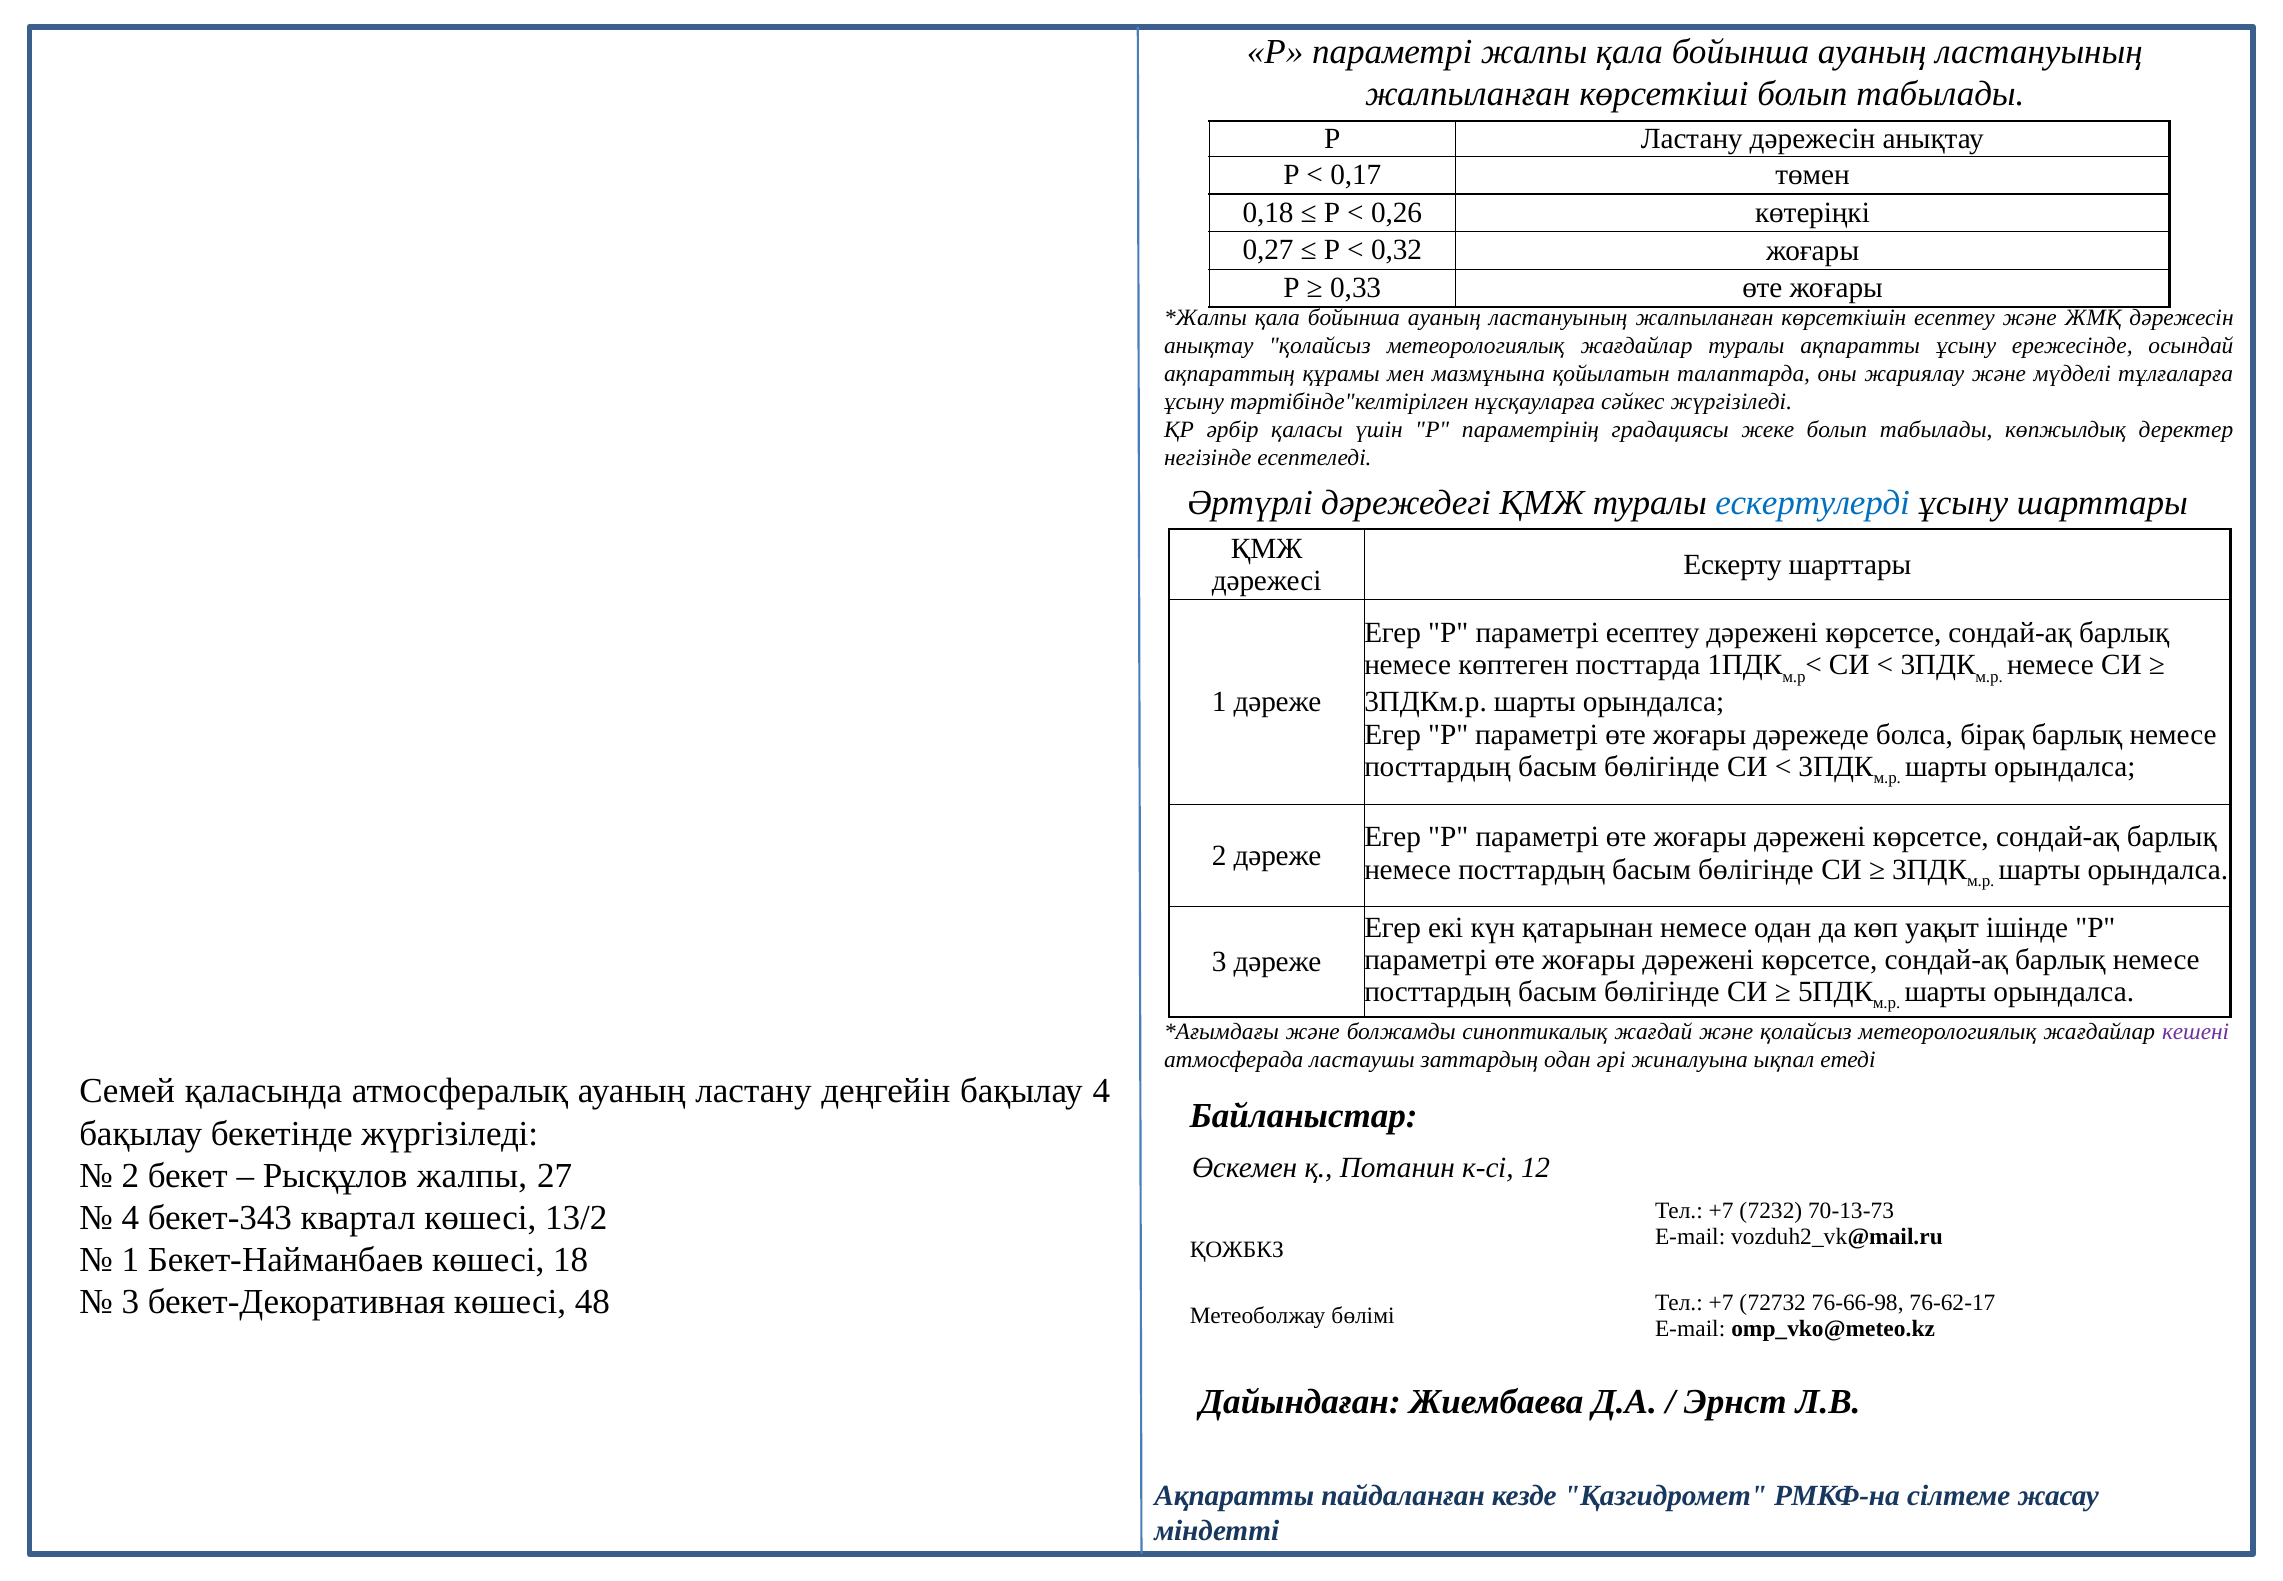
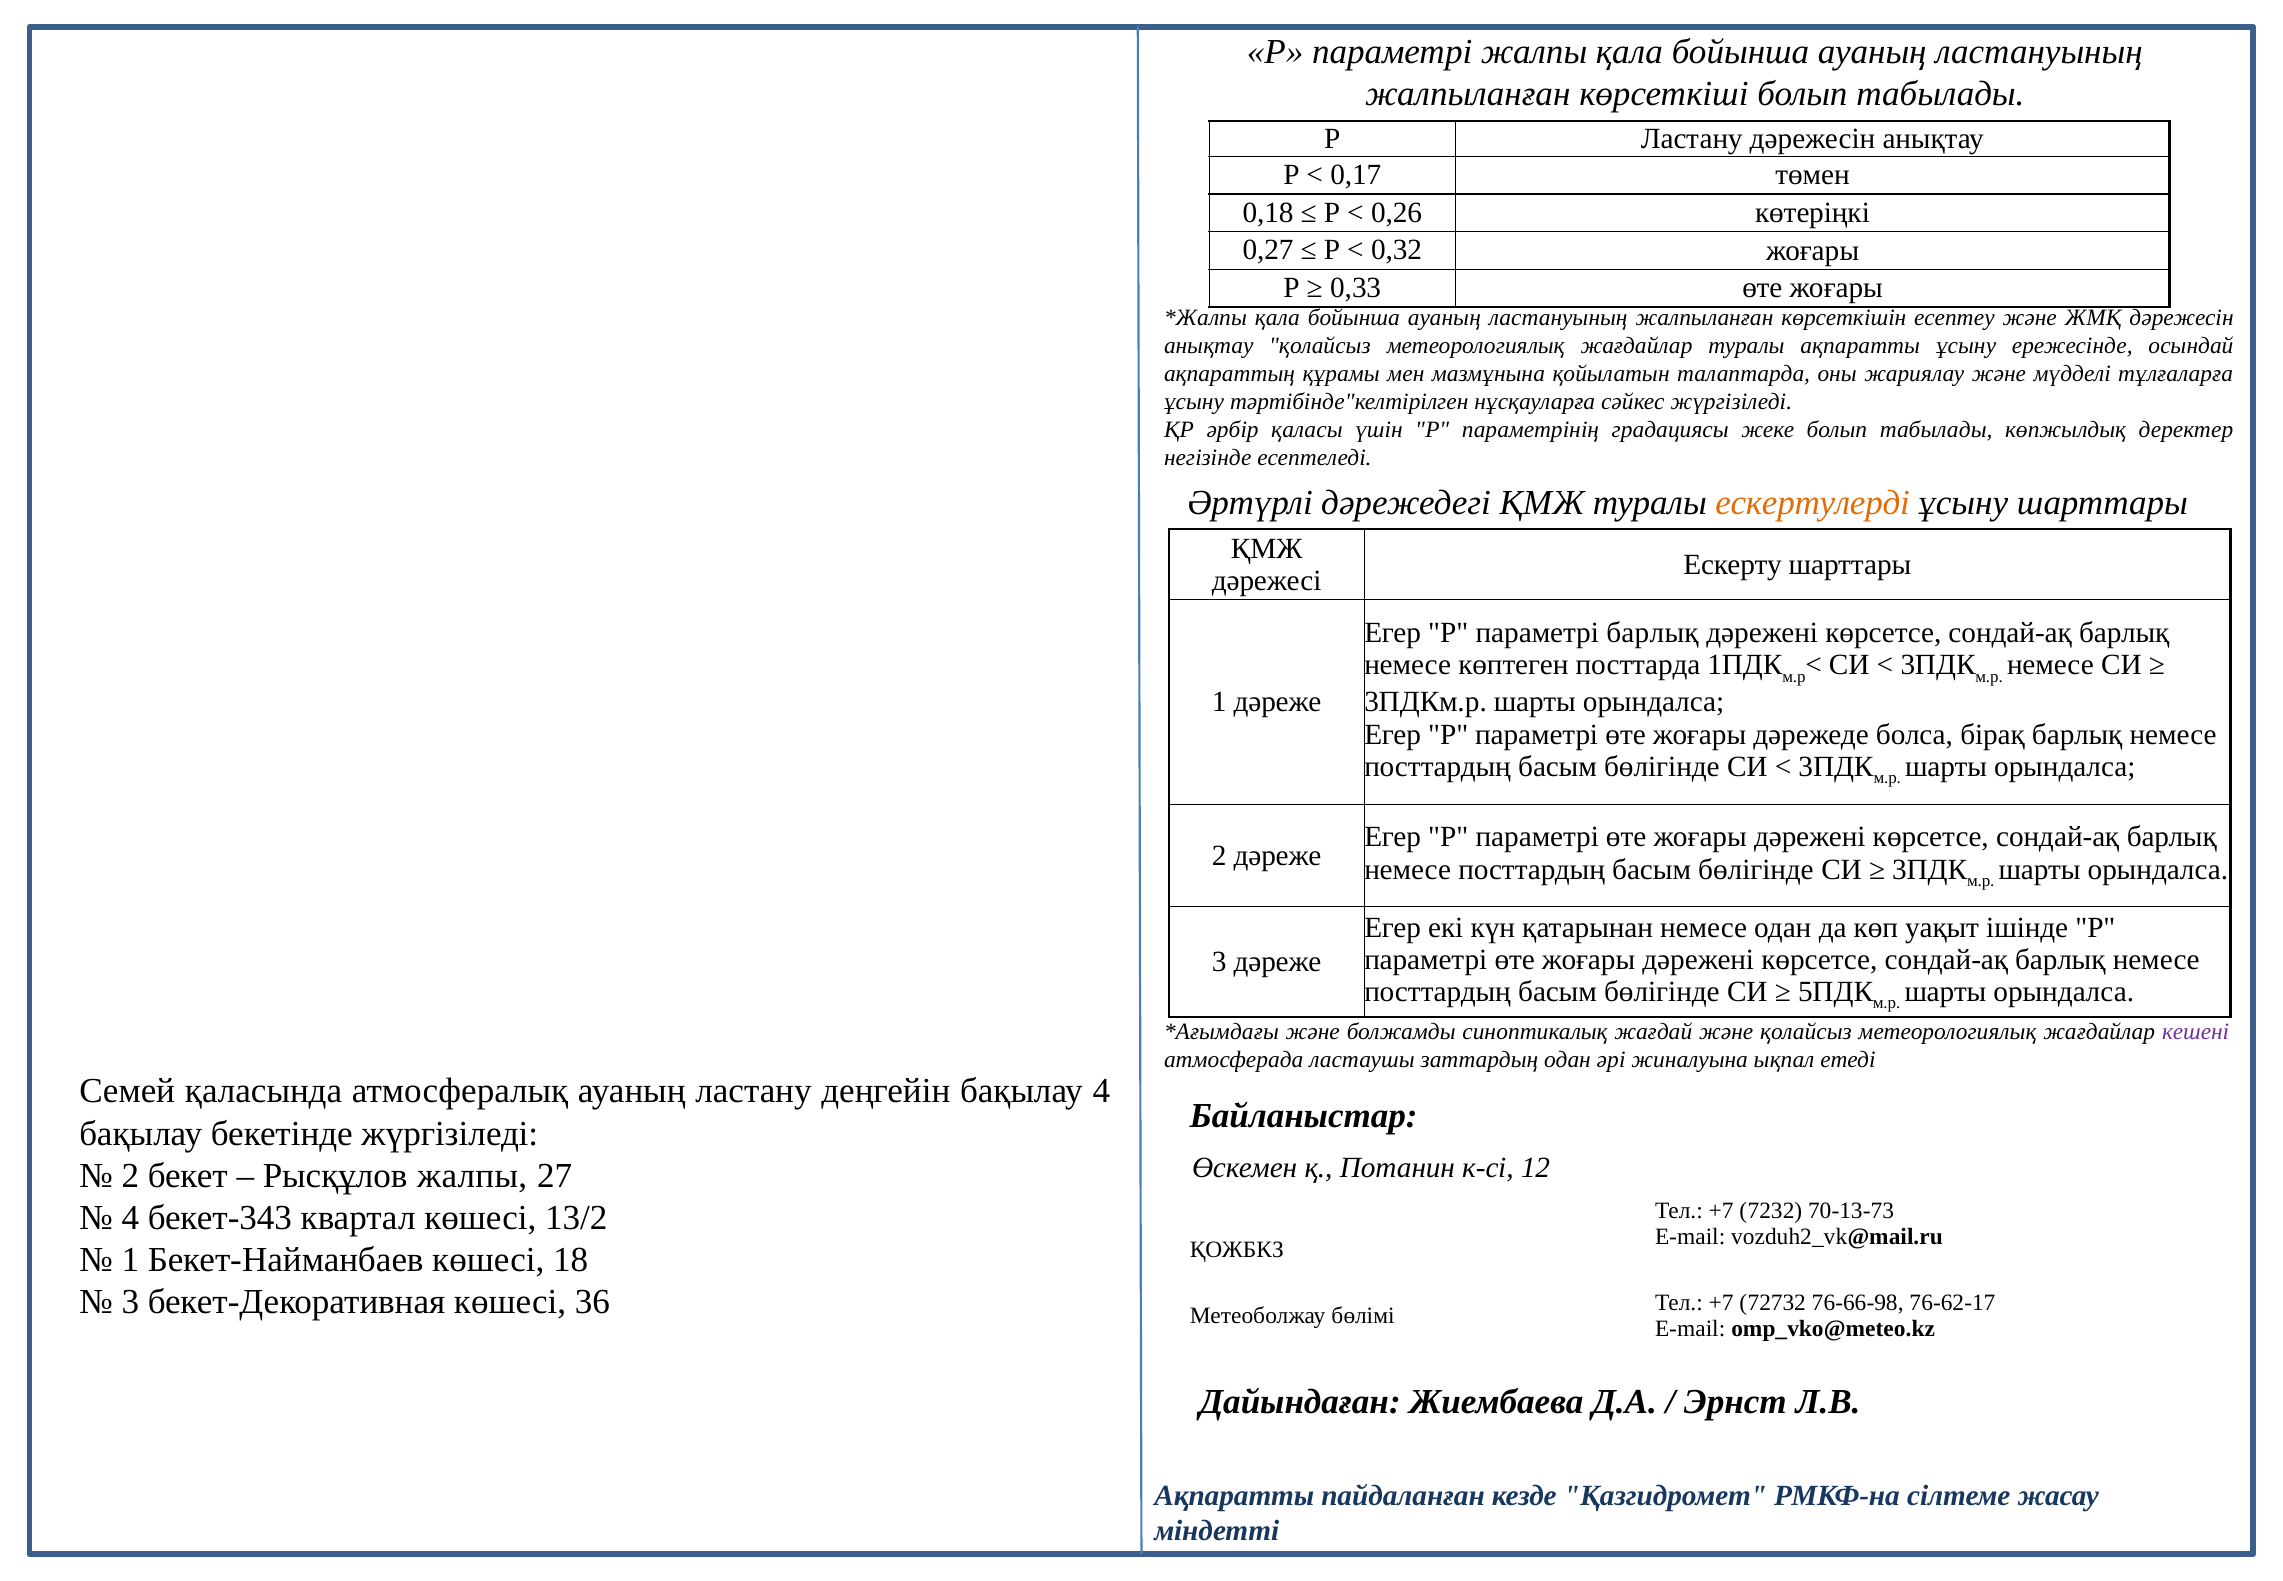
ескертулерді colour: blue -> orange
параметрі есептеу: есептеу -> барлық
48: 48 -> 36
